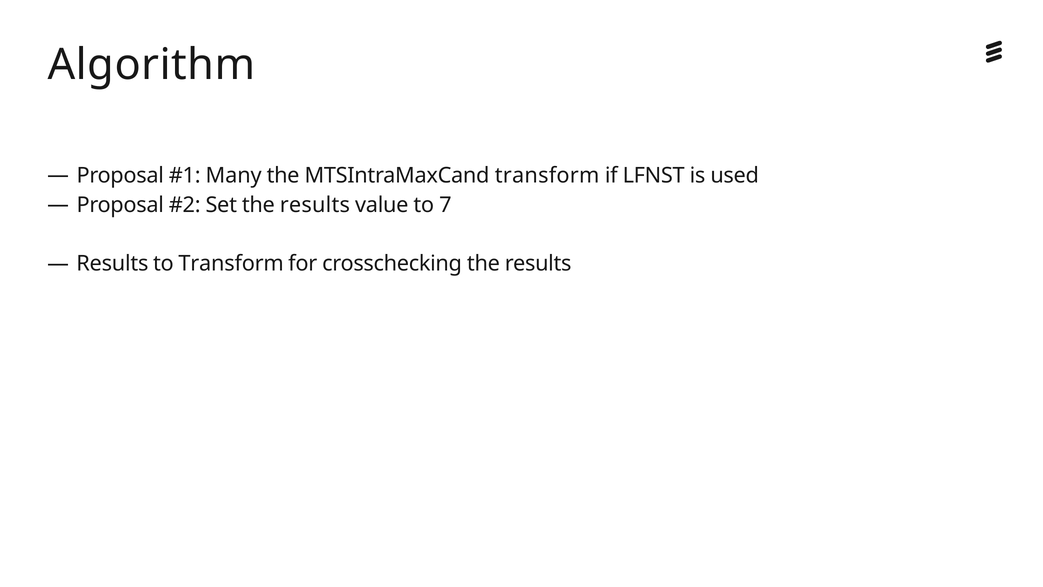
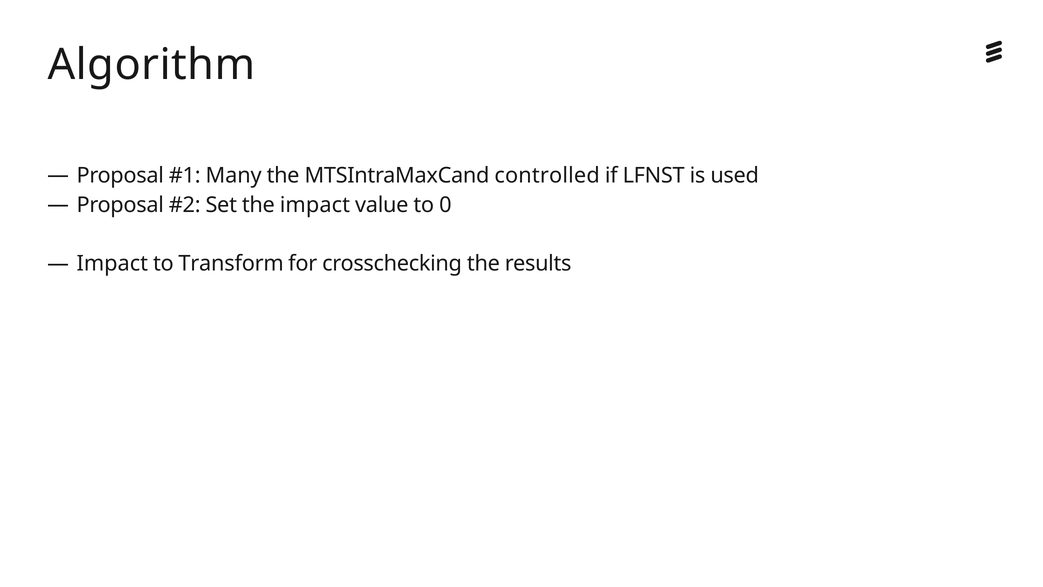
MTSIntraMaxCand transform: transform -> controlled
Set the results: results -> impact
7: 7 -> 0
Results at (112, 263): Results -> Impact
